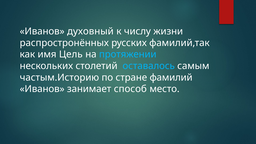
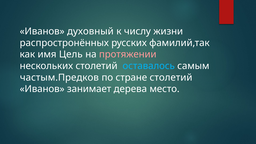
протяжении colour: light blue -> pink
частым.Историю: частым.Историю -> частым.Предков
стране фамилий: фамилий -> столетий
способ: способ -> дерева
